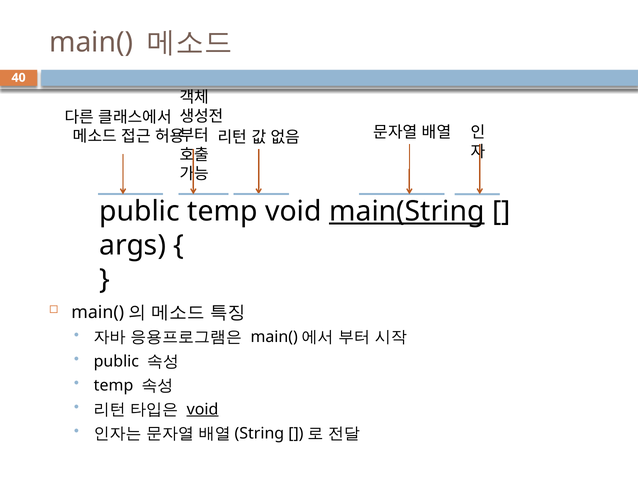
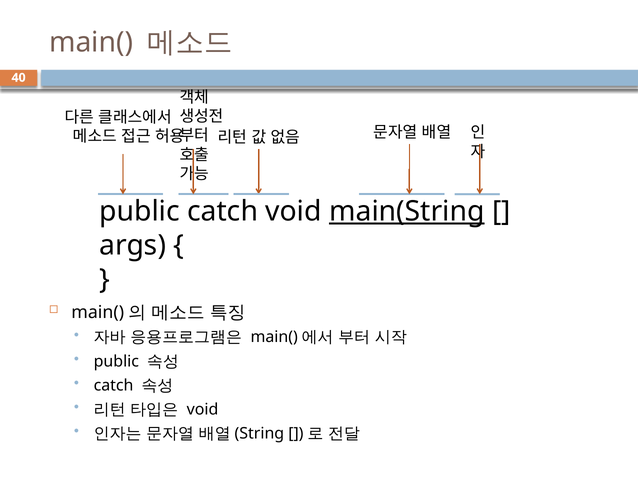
public temp: temp -> catch
temp at (114, 385): temp -> catch
void at (203, 409) underline: present -> none
